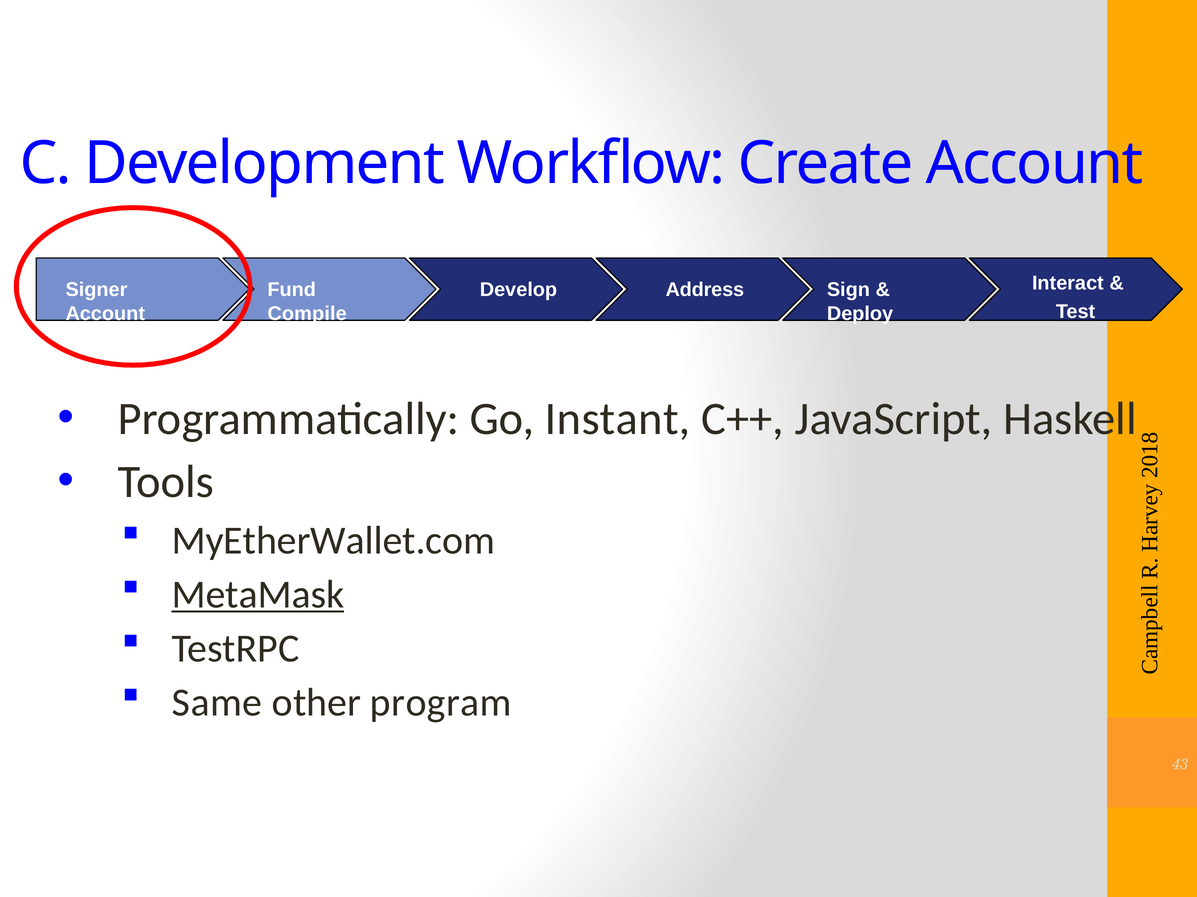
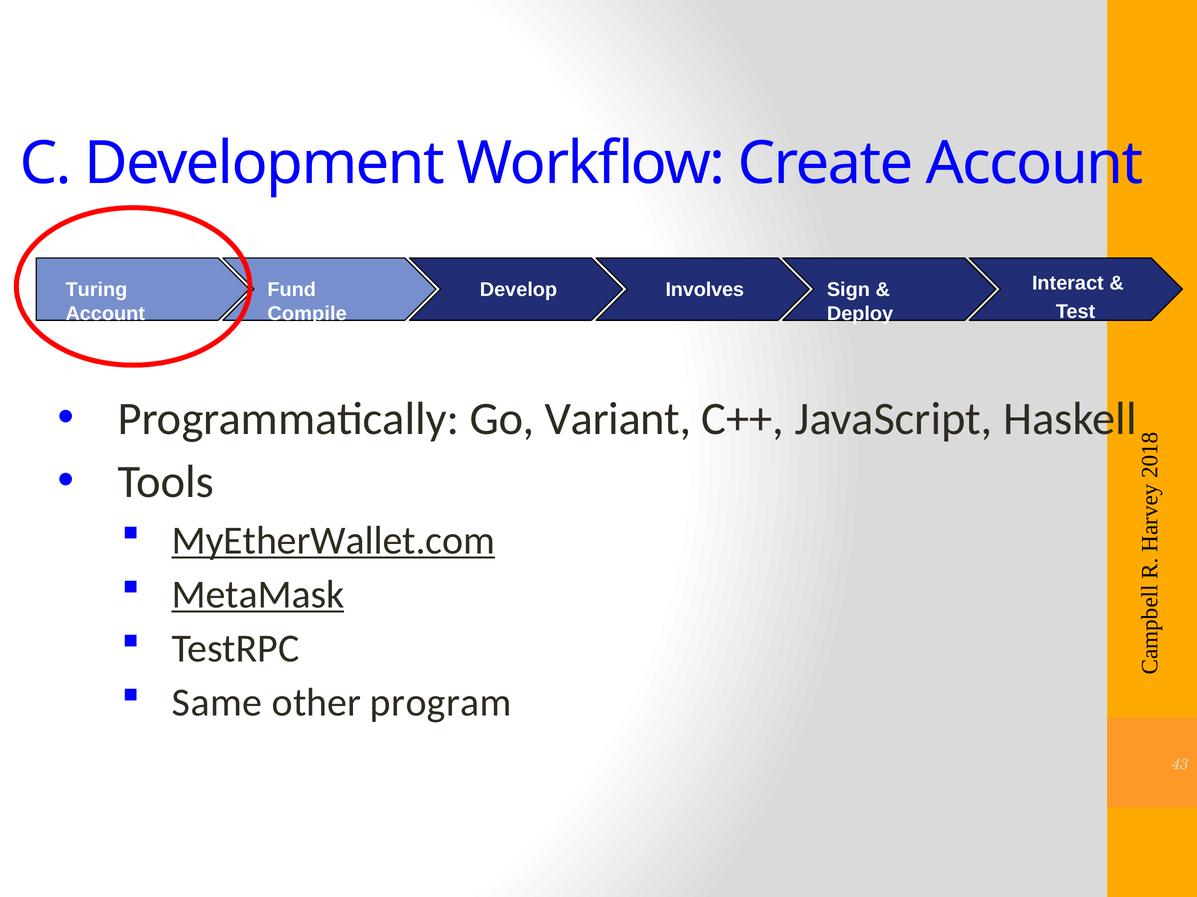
Signer: Signer -> Turing
Address: Address -> Involves
Instant: Instant -> Variant
MyEtherWallet.com underline: none -> present
